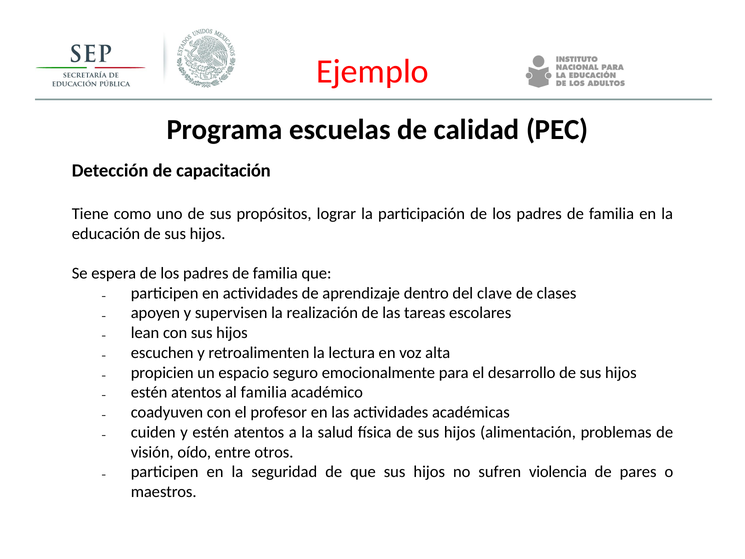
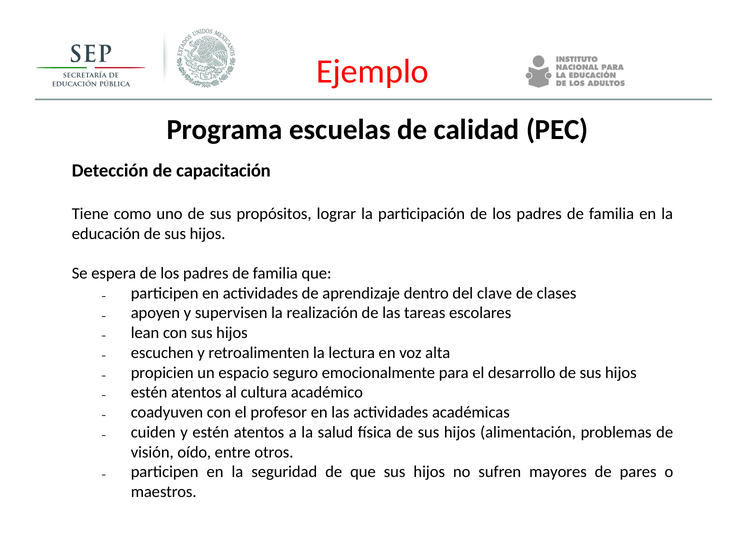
al familia: familia -> cultura
violencia: violencia -> mayores
